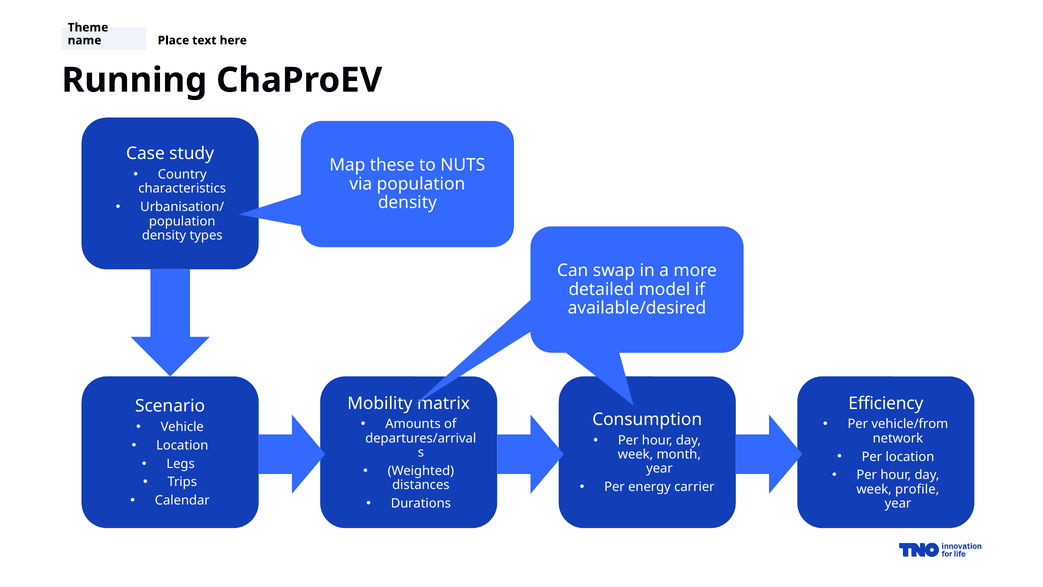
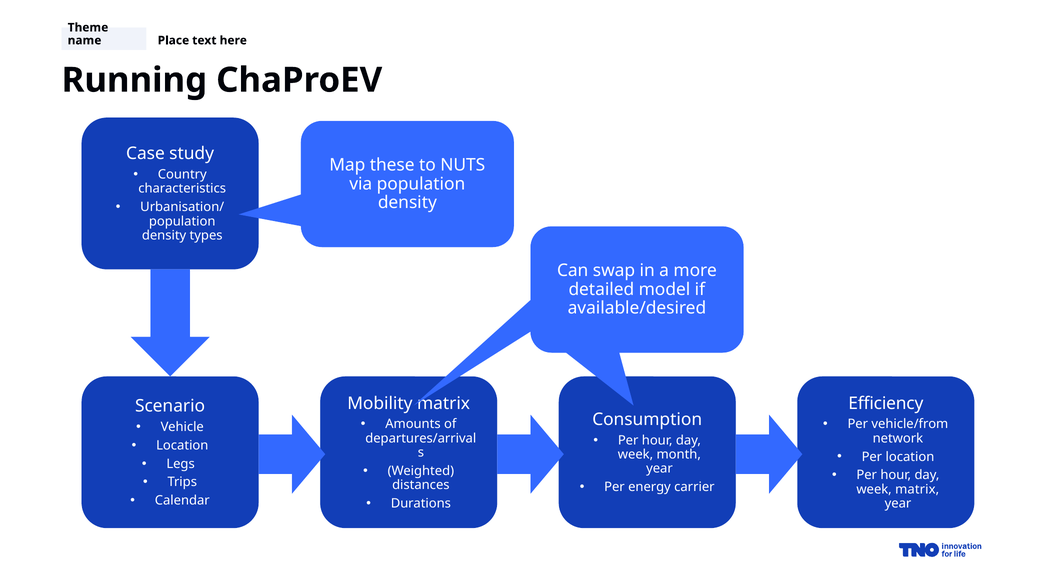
week profile: profile -> matrix
